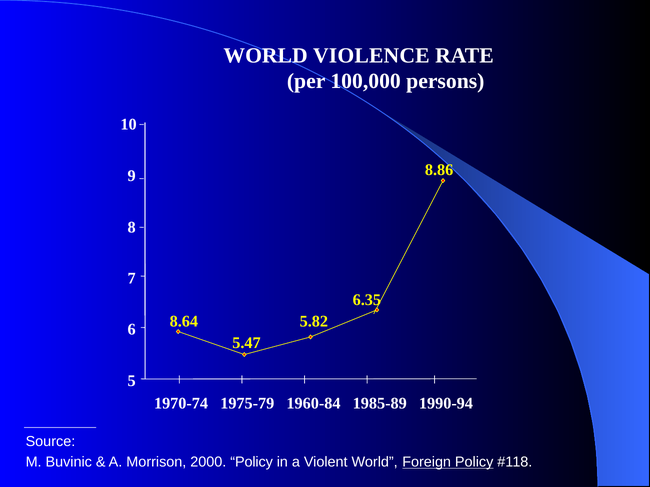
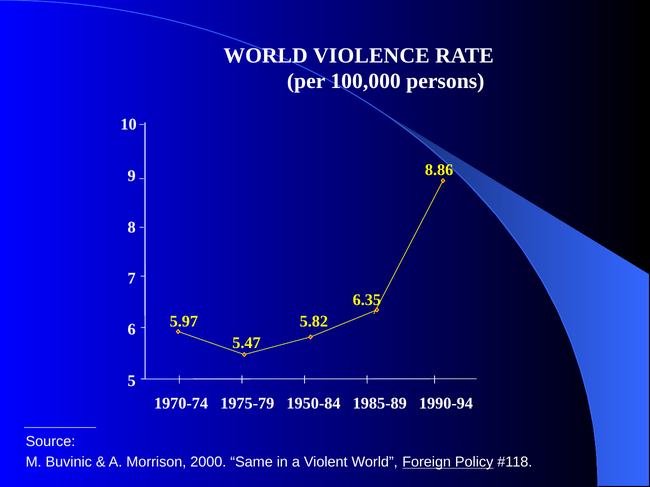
8.64: 8.64 -> 5.97
1960-84: 1960-84 -> 1950-84
2000 Policy: Policy -> Same
